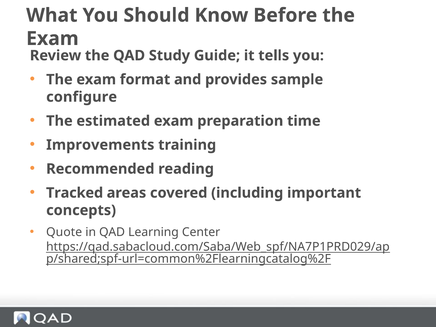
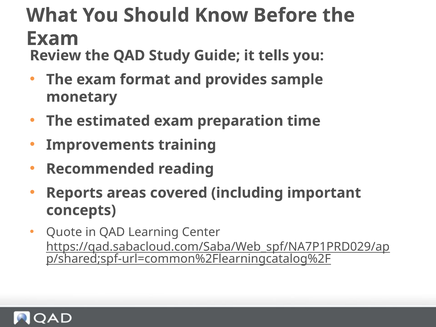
configure: configure -> monetary
Tracked: Tracked -> Reports
